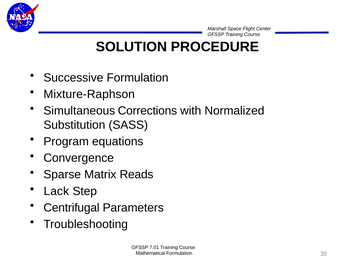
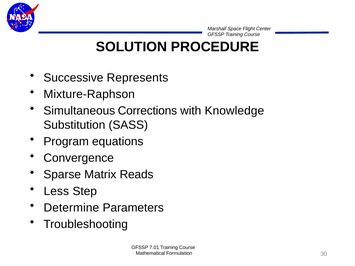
Successive Formulation: Formulation -> Represents
Normalized: Normalized -> Knowledge
Lack: Lack -> Less
Centrifugal: Centrifugal -> Determine
